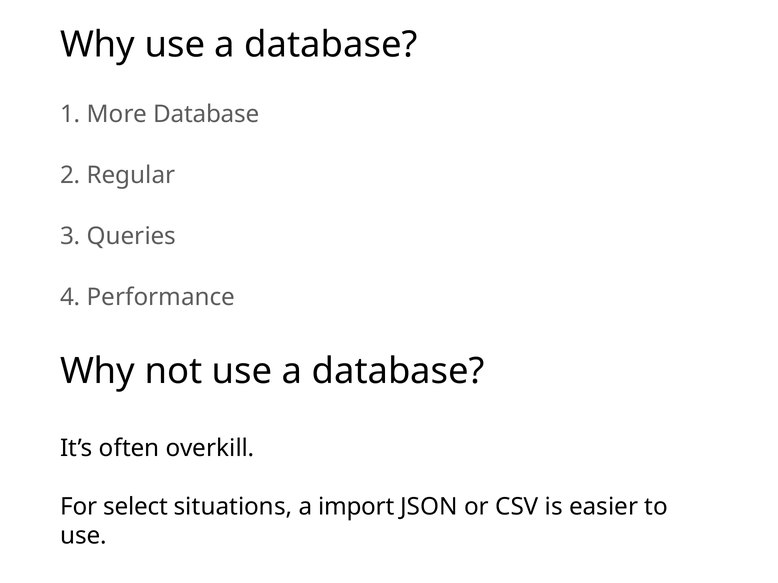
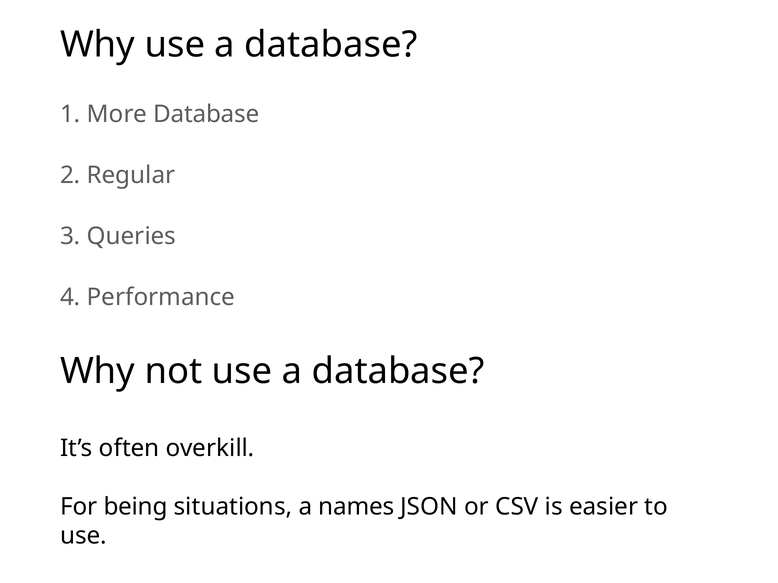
select: select -> being
import: import -> names
